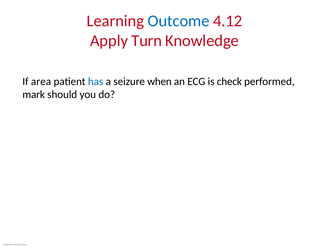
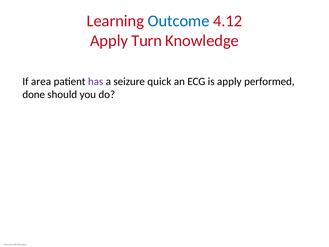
has colour: blue -> purple
when: when -> quick
is check: check -> apply
mark: mark -> done
